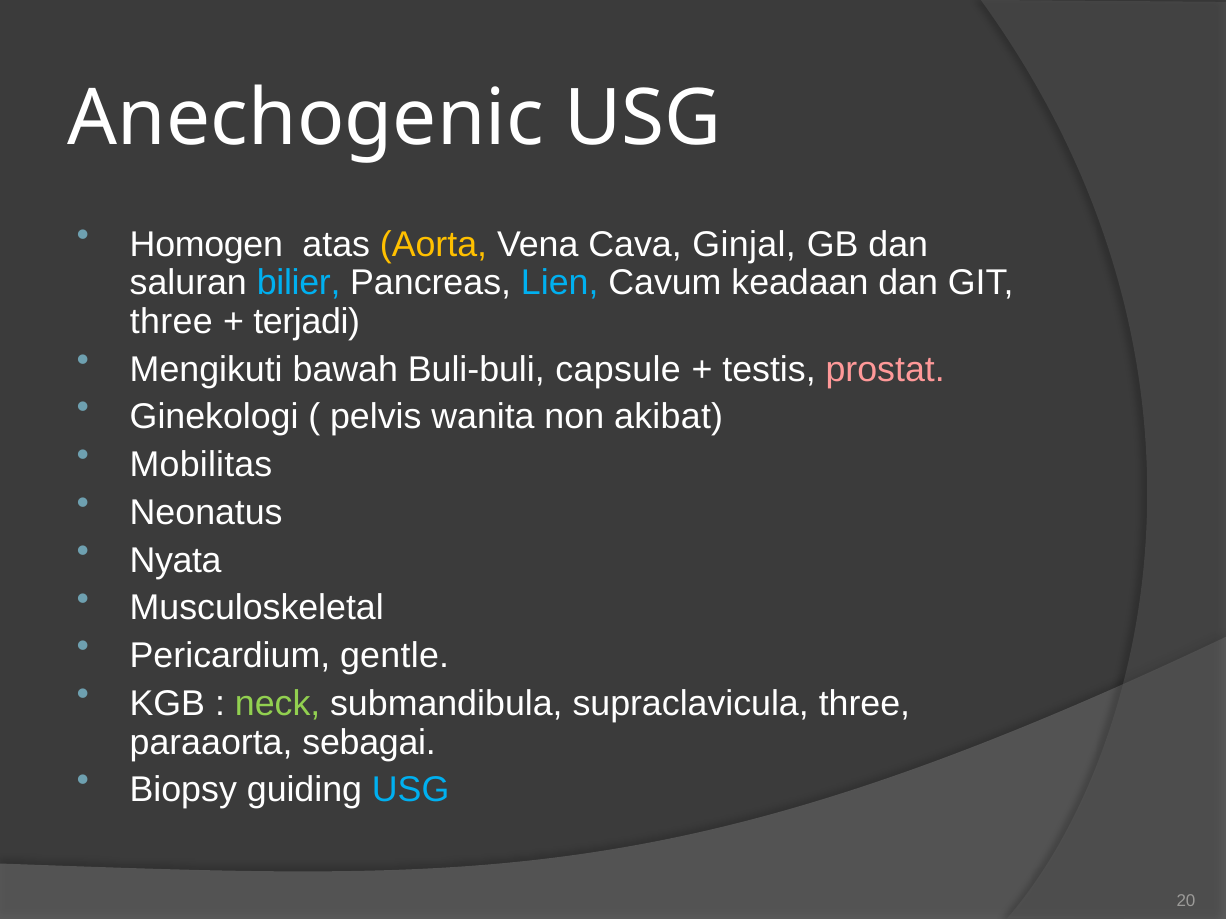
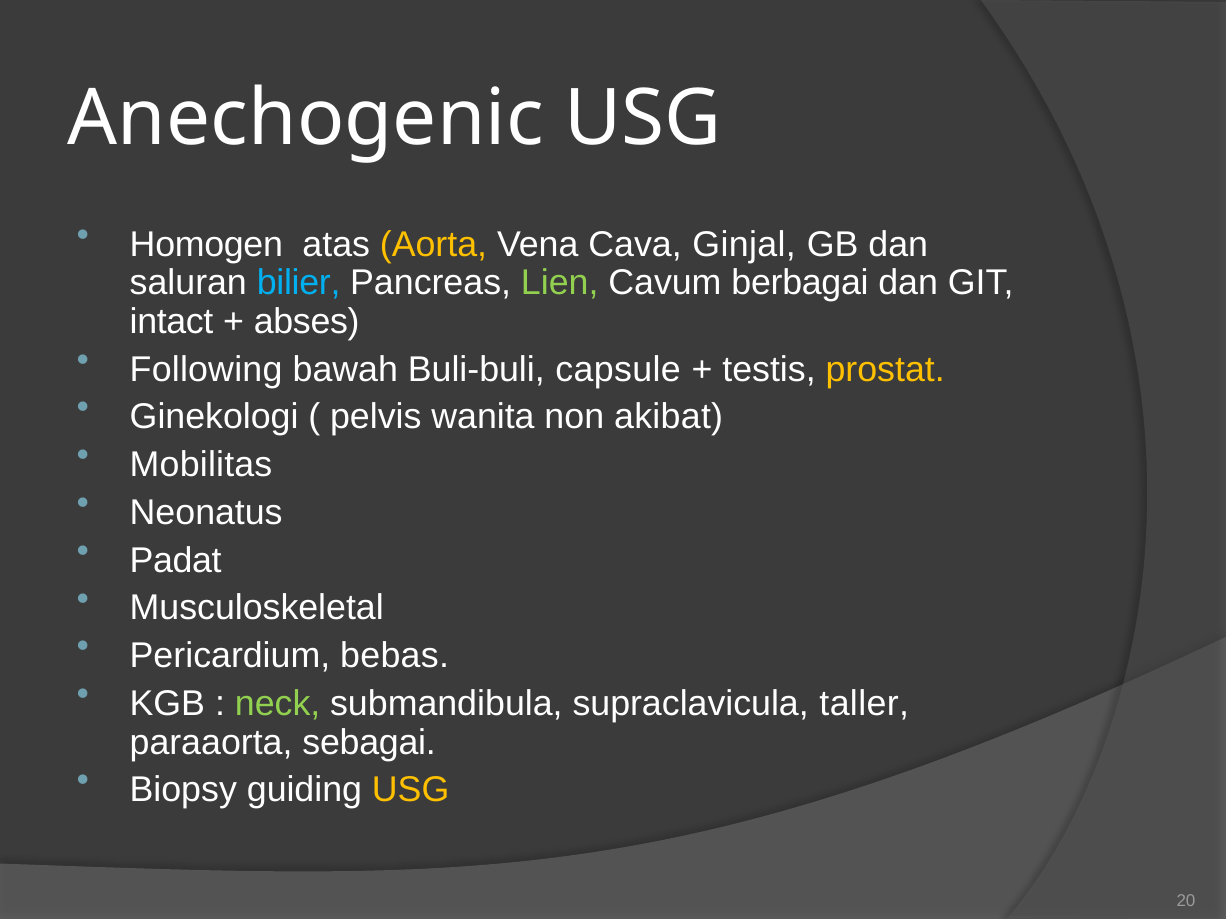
Lien colour: light blue -> light green
keadaan: keadaan -> berbagai
three at (171, 322): three -> intact
terjadi: terjadi -> abses
Mengikuti: Mengikuti -> Following
prostat colour: pink -> yellow
Nyata: Nyata -> Padat
gentle: gentle -> bebas
supraclavicula three: three -> taller
USG at (411, 790) colour: light blue -> yellow
